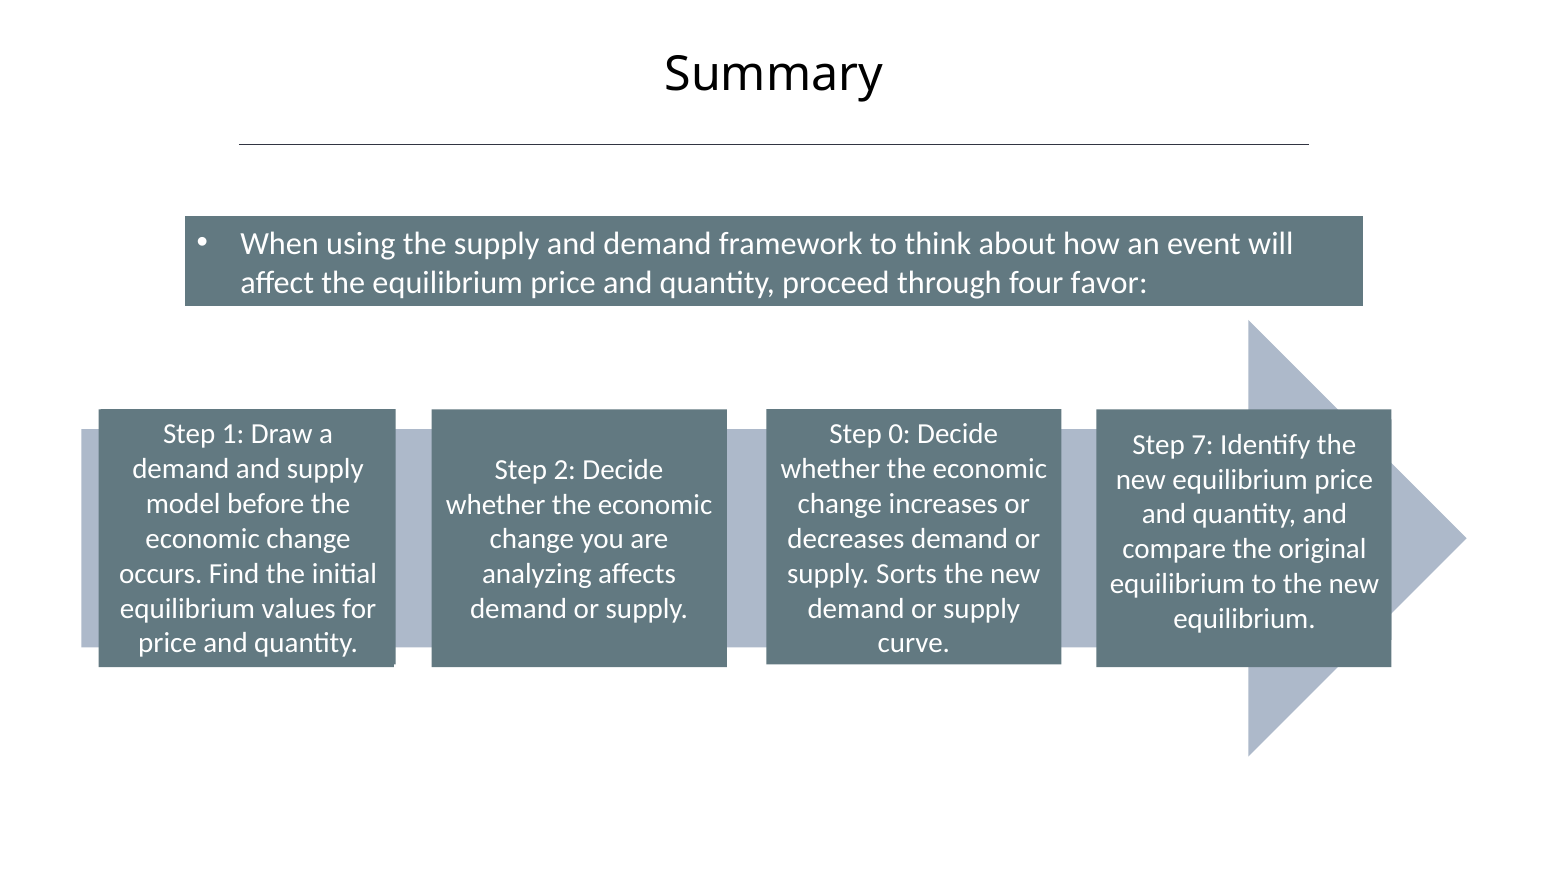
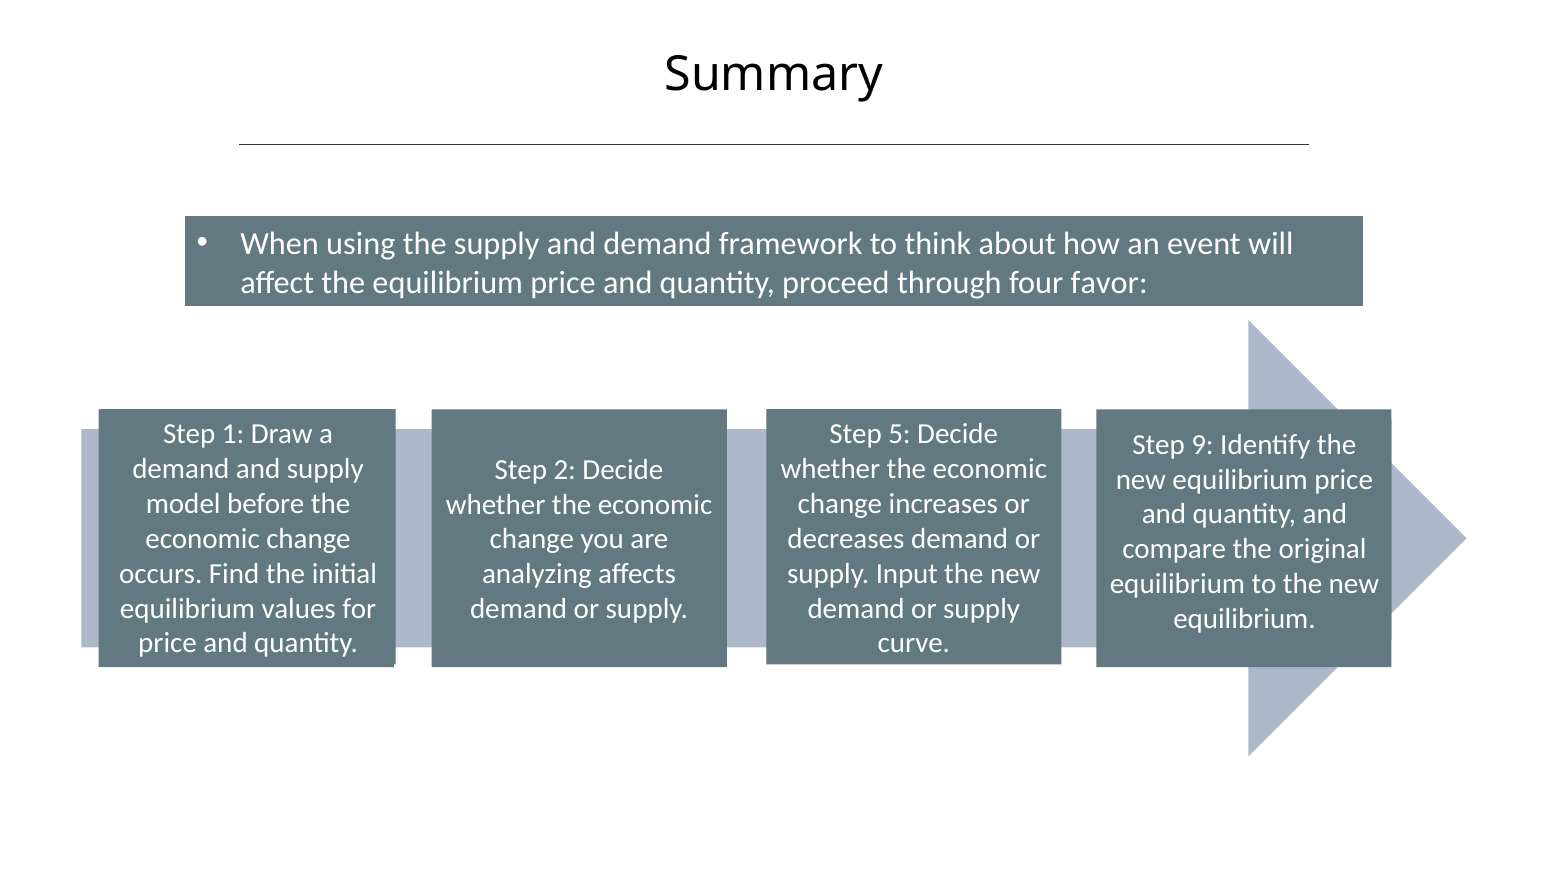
0: 0 -> 5
7: 7 -> 9
Sorts: Sorts -> Input
